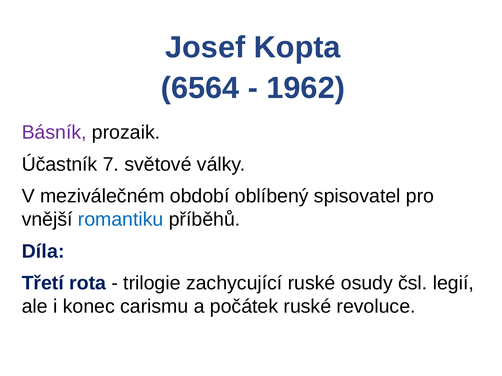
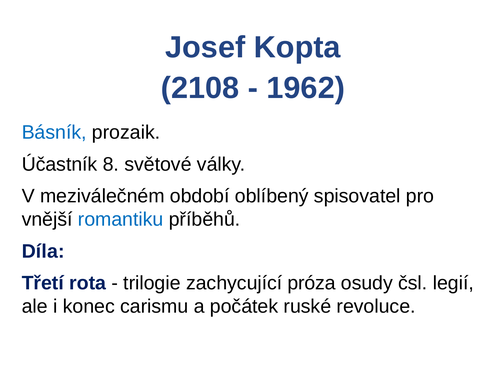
6564: 6564 -> 2108
Básník colour: purple -> blue
7: 7 -> 8
zachycující ruské: ruské -> próza
